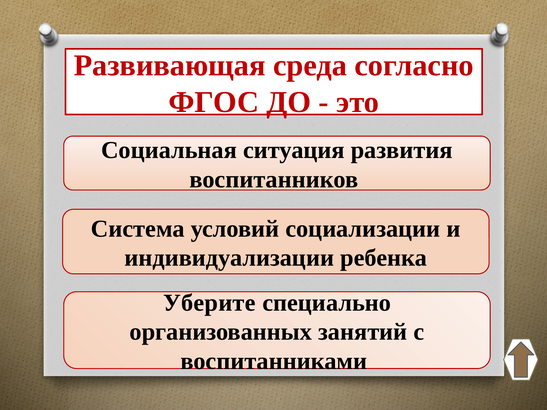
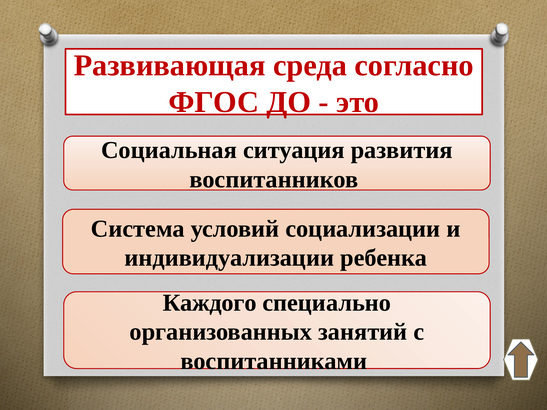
Уберите: Уберите -> Каждого
